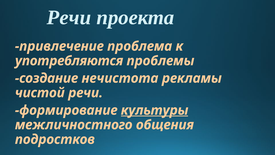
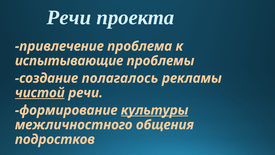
употребляются: употребляются -> испытывающие
нечистота: нечистота -> полагалось
чистой underline: none -> present
